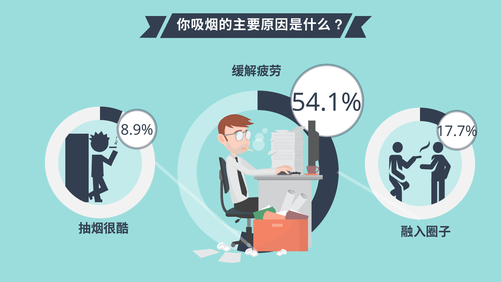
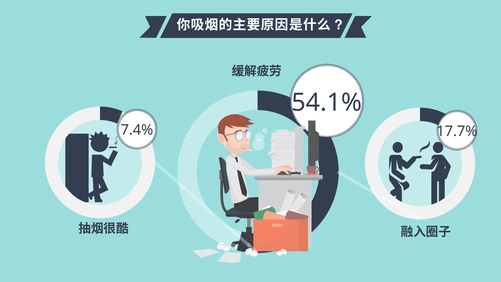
8.9%: 8.9% -> 7.4%
